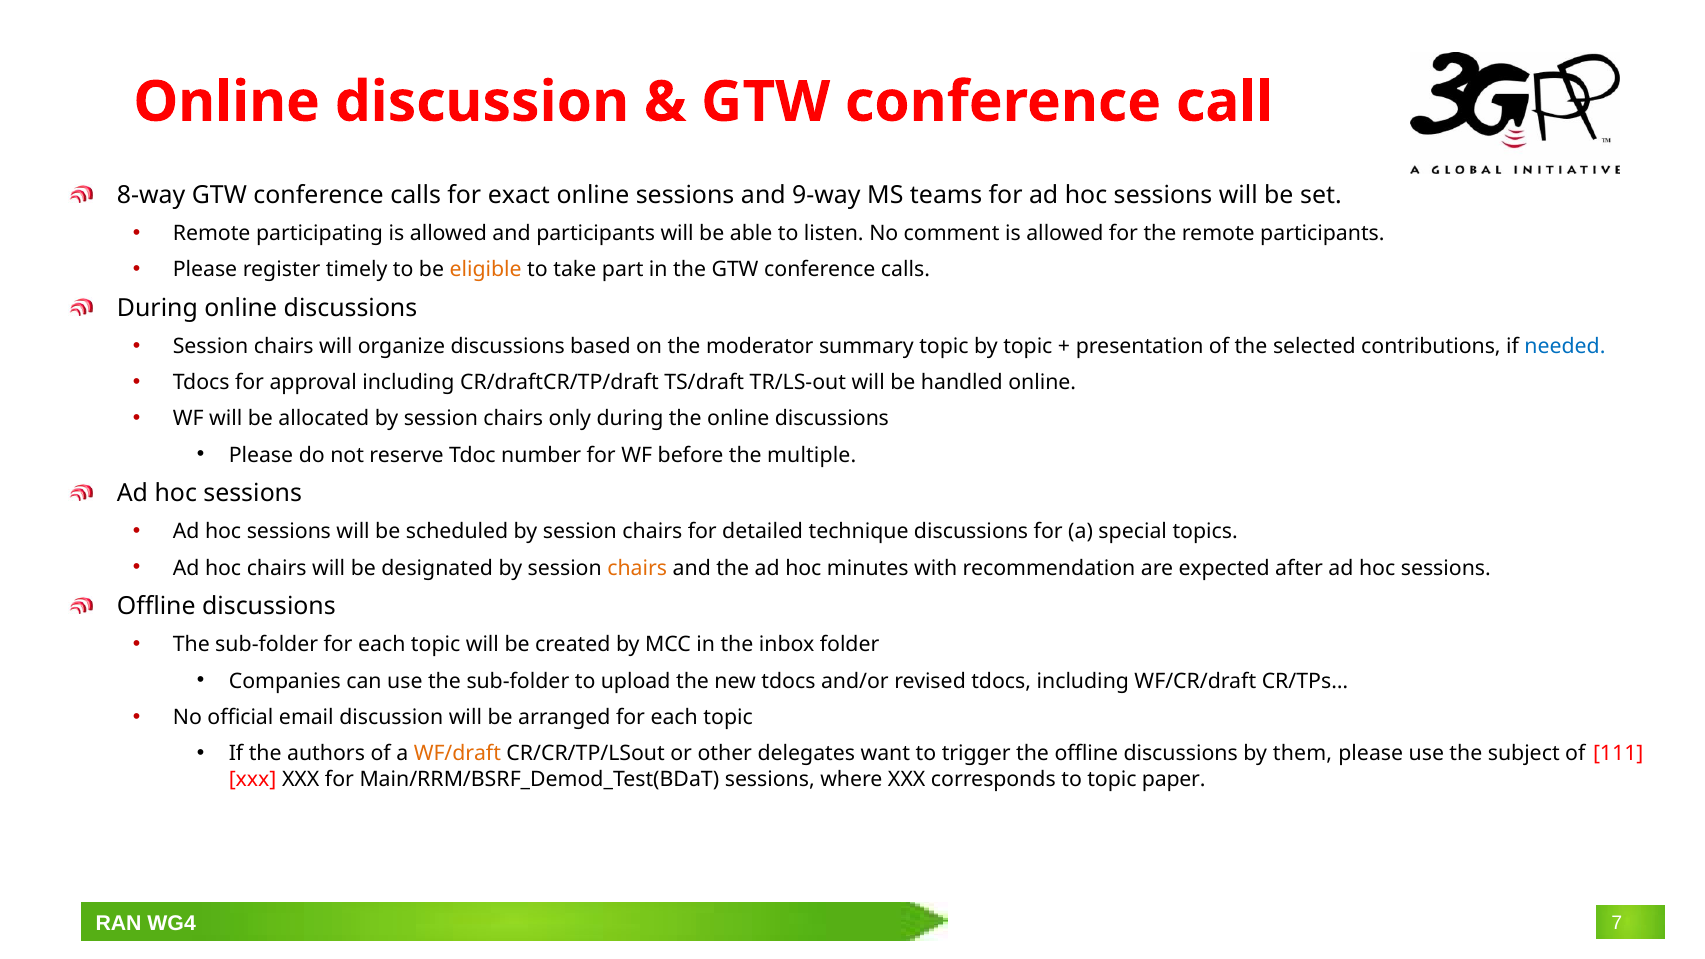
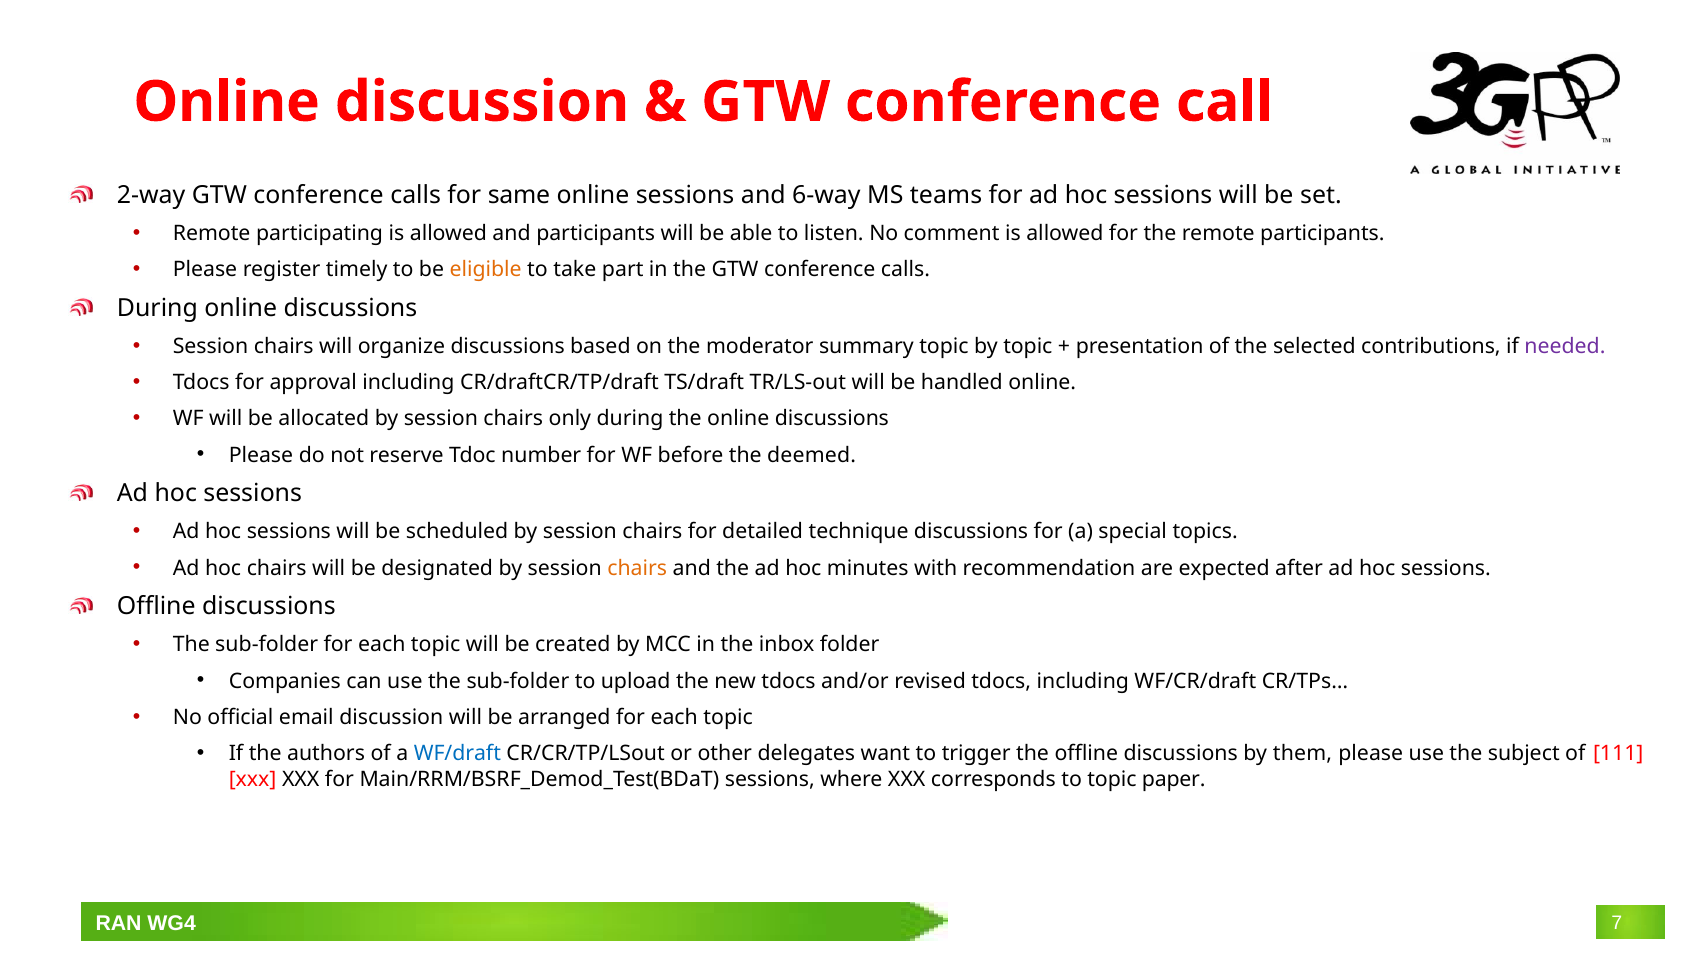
8-way: 8-way -> 2-way
exact: exact -> same
9-way: 9-way -> 6-way
needed colour: blue -> purple
multiple: multiple -> deemed
WF/draft colour: orange -> blue
